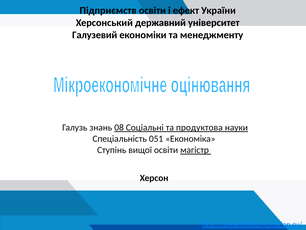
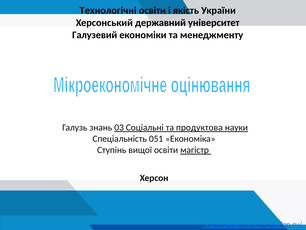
Підприємств: Підприємств -> Технологічні
ефект: ефект -> якість
08: 08 -> 03
